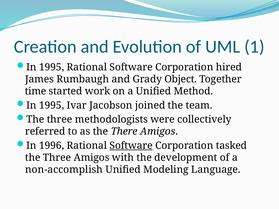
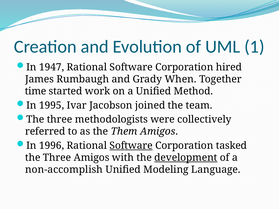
1995 at (52, 67): 1995 -> 1947
Object: Object -> When
There: There -> Them
development underline: none -> present
